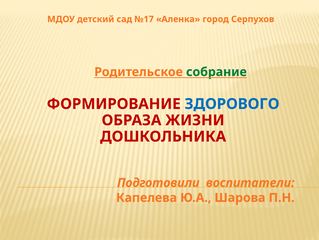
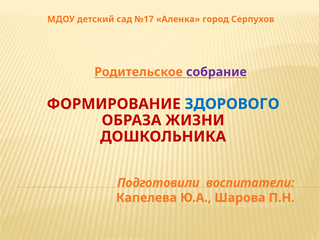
собрание colour: green -> purple
